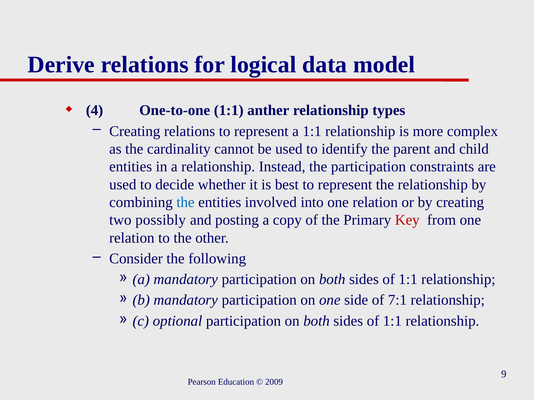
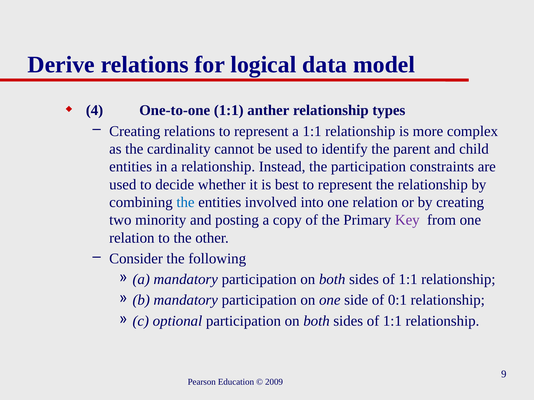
possibly: possibly -> minority
Key colour: red -> purple
7:1: 7:1 -> 0:1
